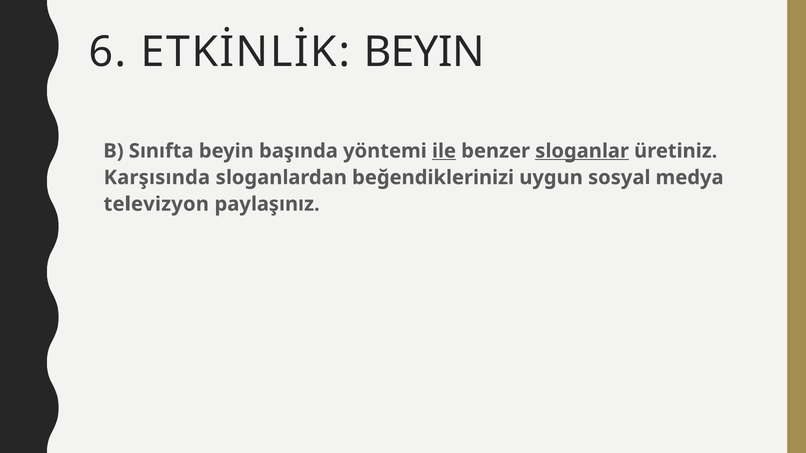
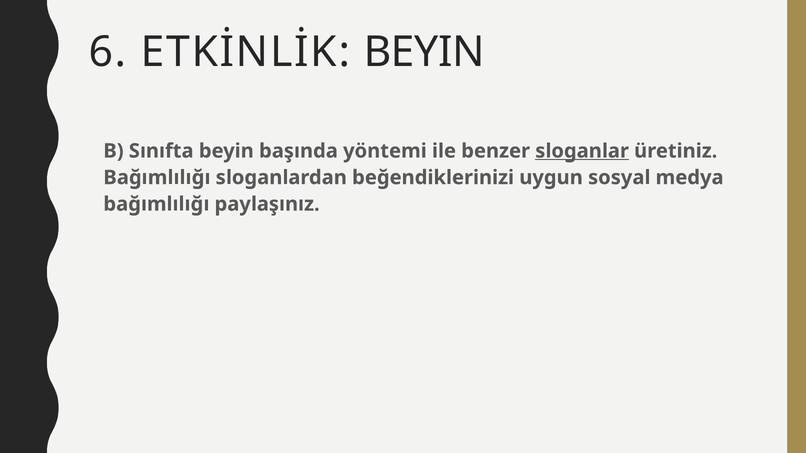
ile underline: present -> none
Karşısında at (157, 178): Karşısında -> Bağımlılığı
televizyon at (156, 204): televizyon -> bağımlılığı
